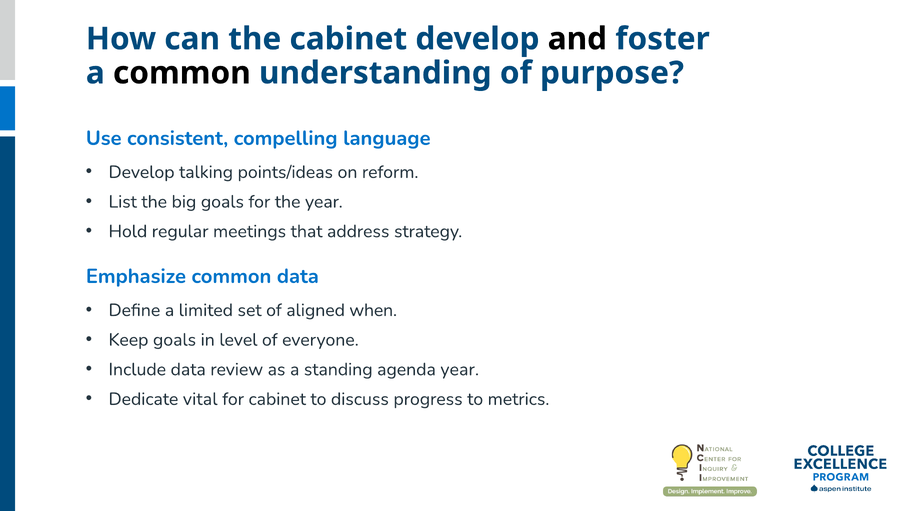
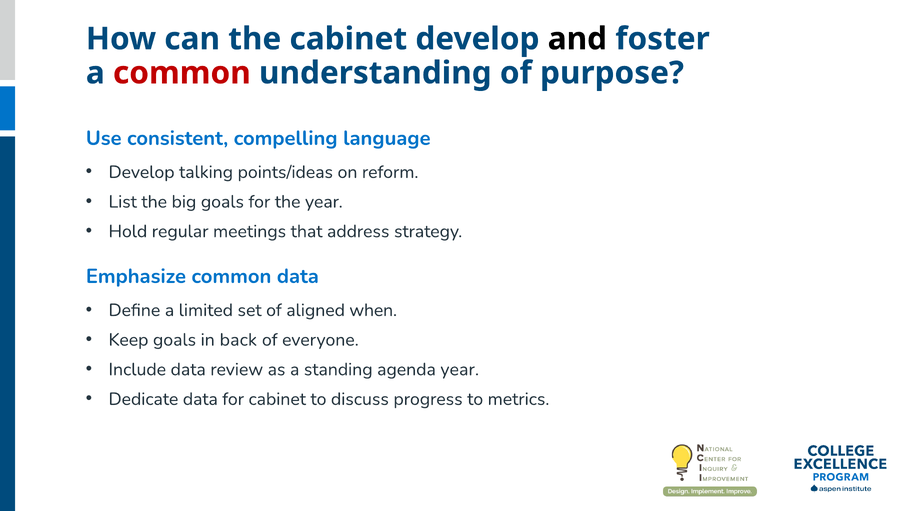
common at (182, 73) colour: black -> red
level: level -> back
Dedicate vital: vital -> data
